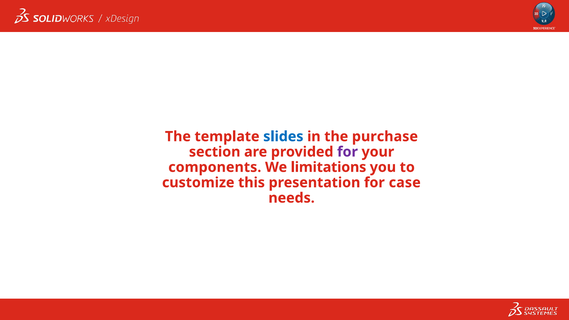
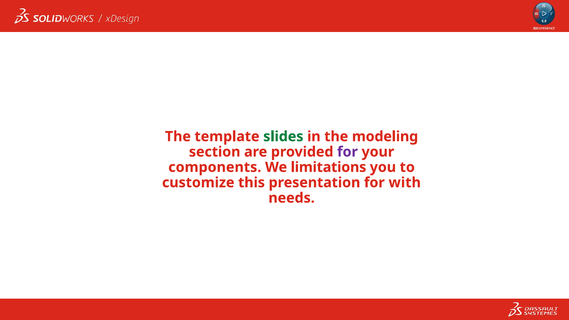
slides colour: blue -> green
purchase: purchase -> modeling
case: case -> with
